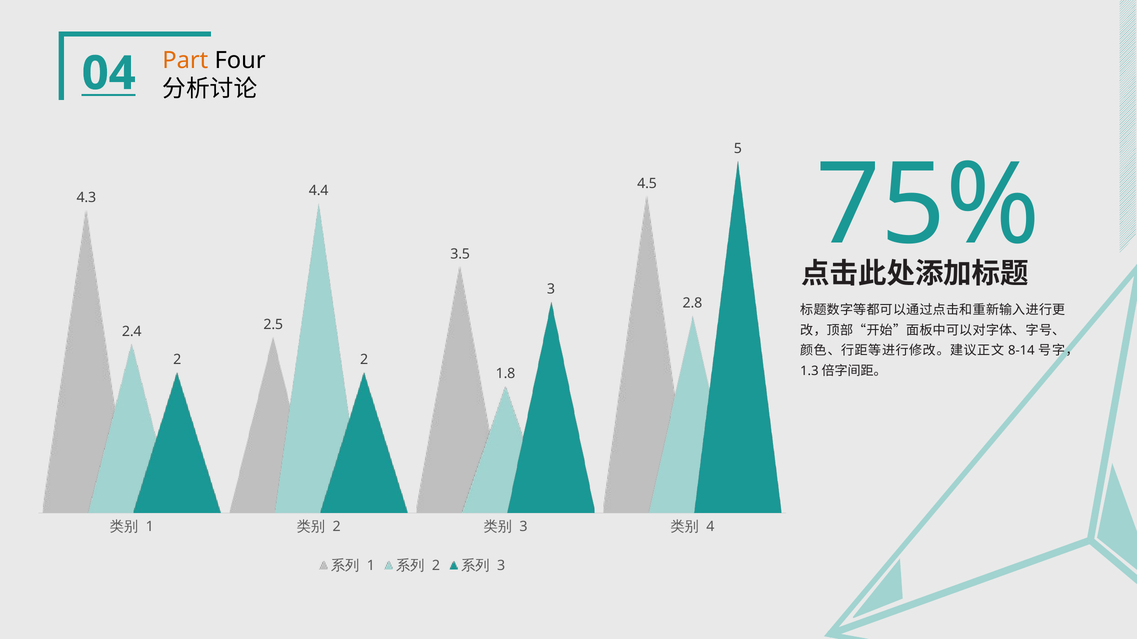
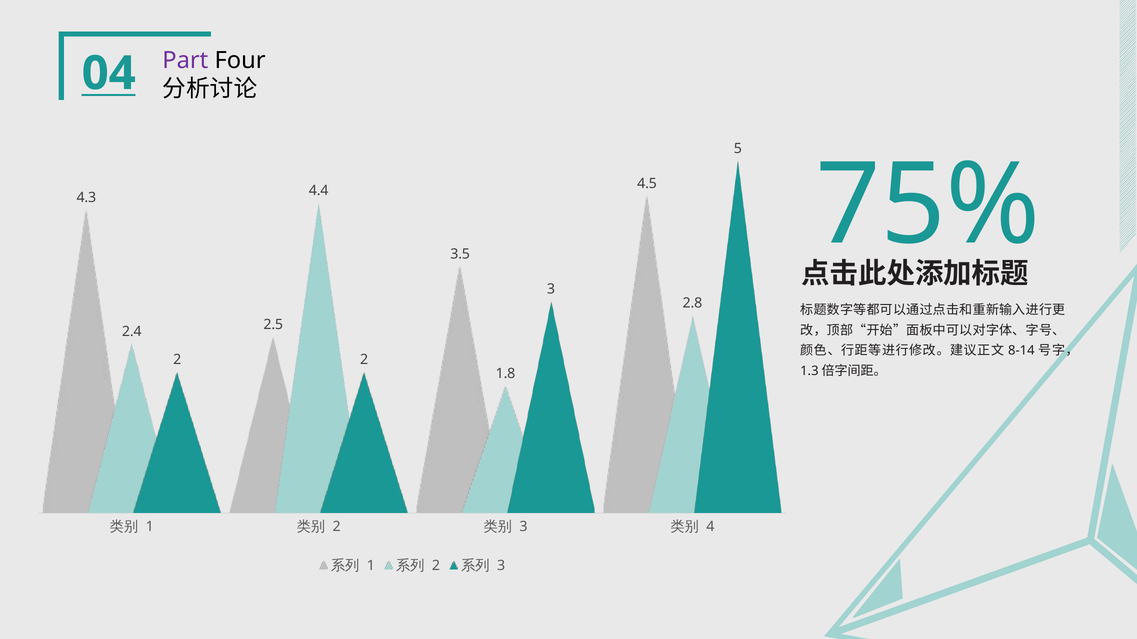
Part colour: orange -> purple
